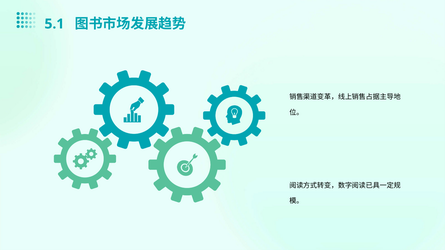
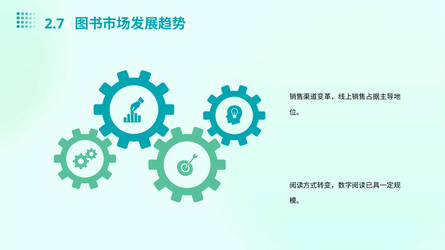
5.1: 5.1 -> 2.7
